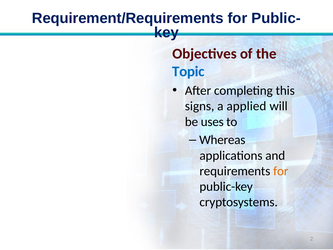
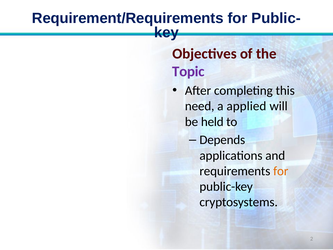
Topic colour: blue -> purple
signs: signs -> need
uses: uses -> held
Whereas: Whereas -> Depends
